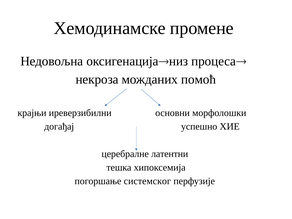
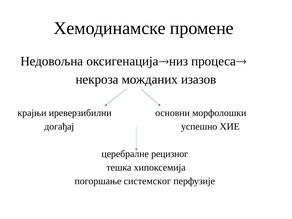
помоћ: помоћ -> изазов
латентни: латентни -> рецизног
